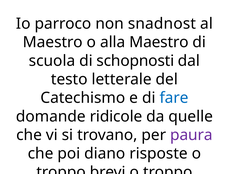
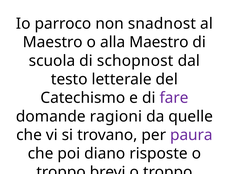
schopnosti: schopnosti -> schopnost
fare colour: blue -> purple
domande ridicole: ridicole -> ragioni
